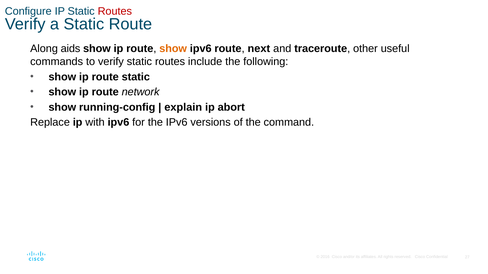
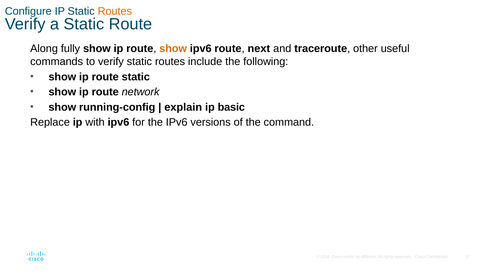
Routes at (115, 11) colour: red -> orange
aids: aids -> fully
abort: abort -> basic
